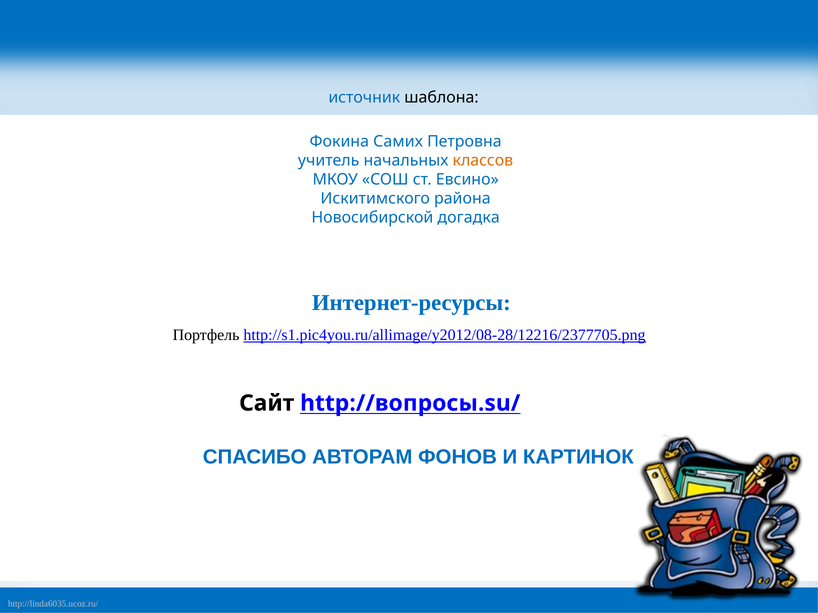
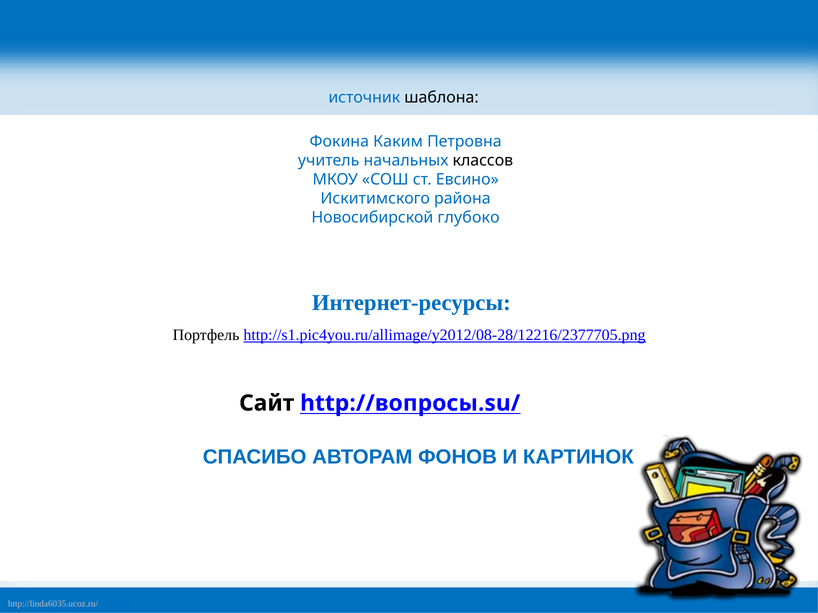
Самих: Самих -> Каким
классов colour: orange -> black
догадка: догадка -> глубоко
